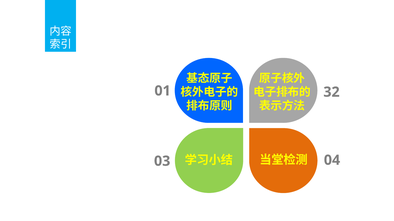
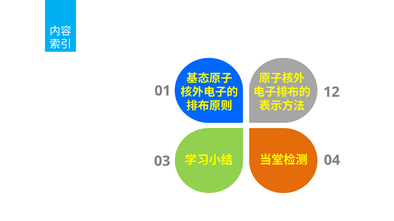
32: 32 -> 12
